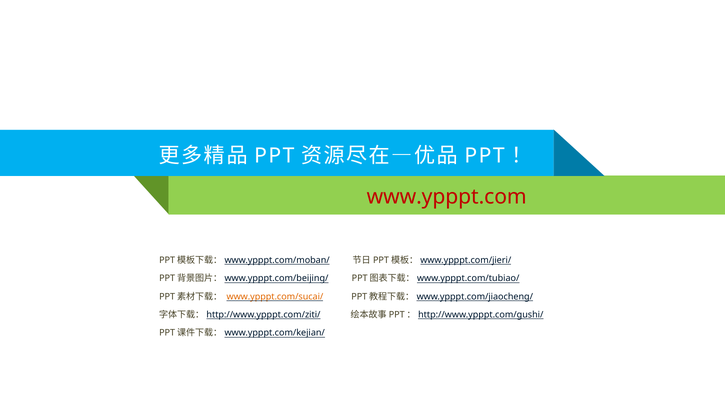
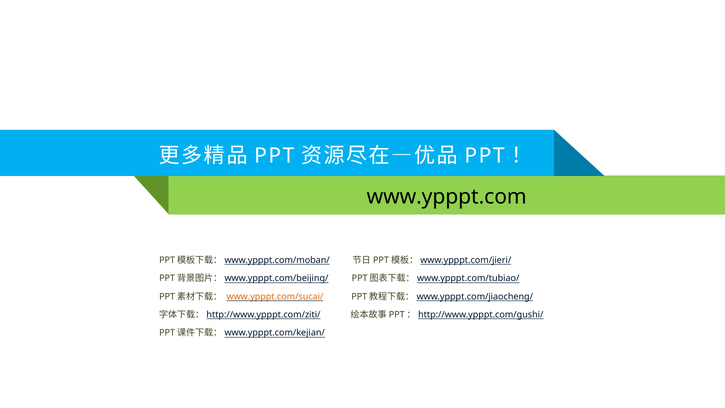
www.ypppt.com colour: red -> black
